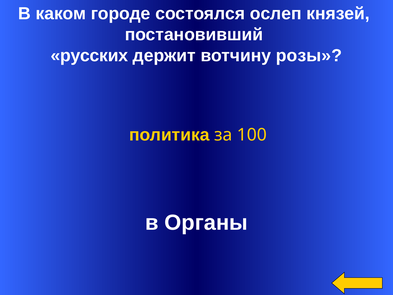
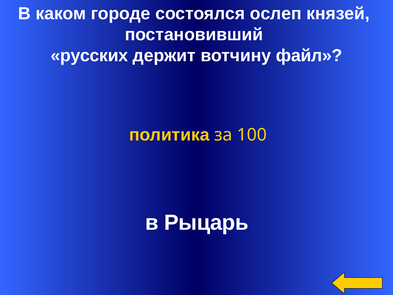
розы: розы -> файл
Органы: Органы -> Рыцарь
